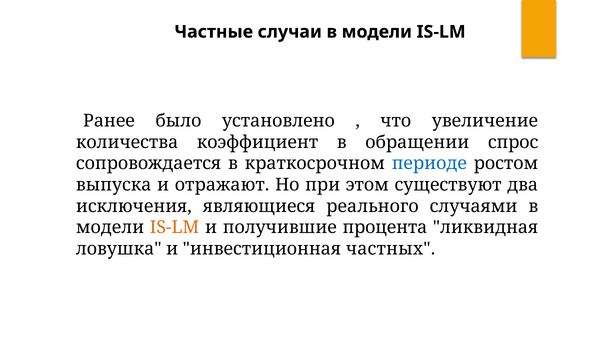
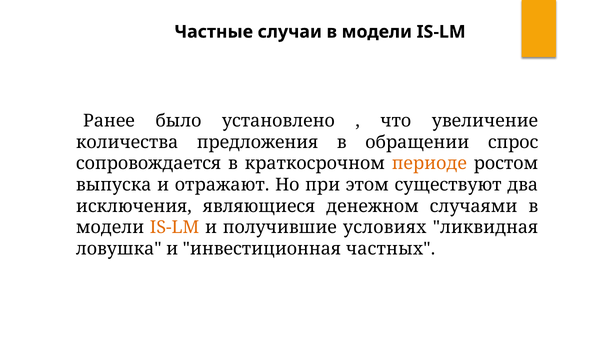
коэффициент: коэффициент -> предложения
периоде colour: blue -> orange
реального: реального -> денежном
процента: процента -> условиях
